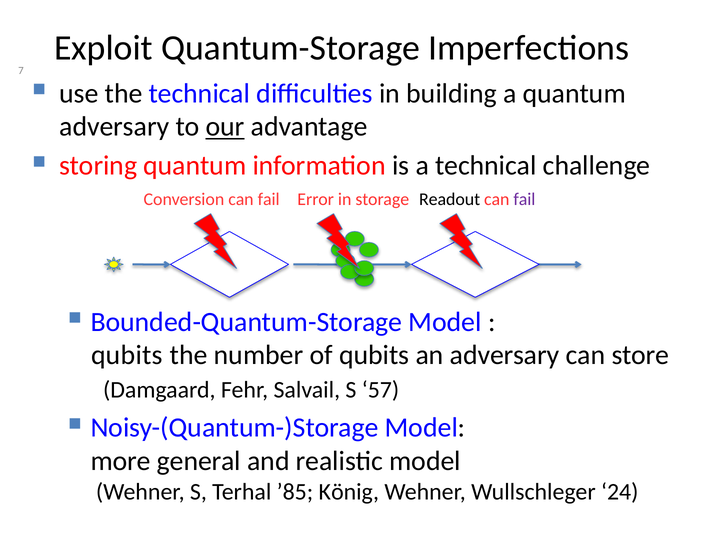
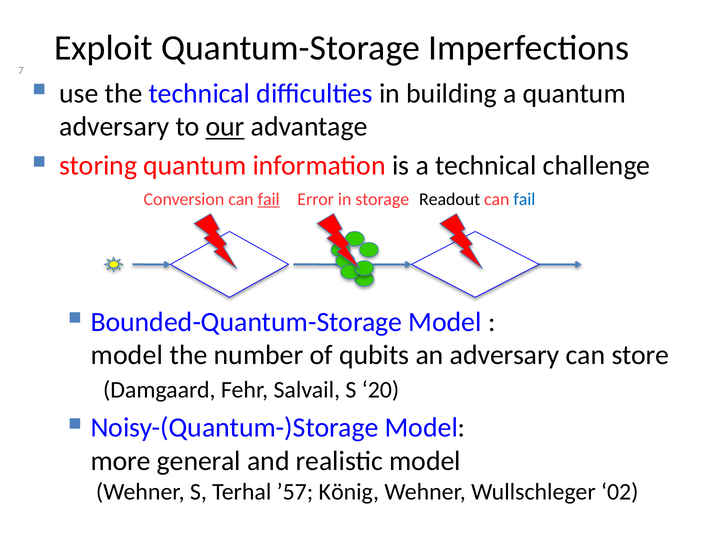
fail at (269, 199) underline: none -> present
fail at (524, 199) colour: purple -> blue
qubits at (127, 355): qubits -> model
57: 57 -> 20
’85: ’85 -> ’57
24: 24 -> 02
